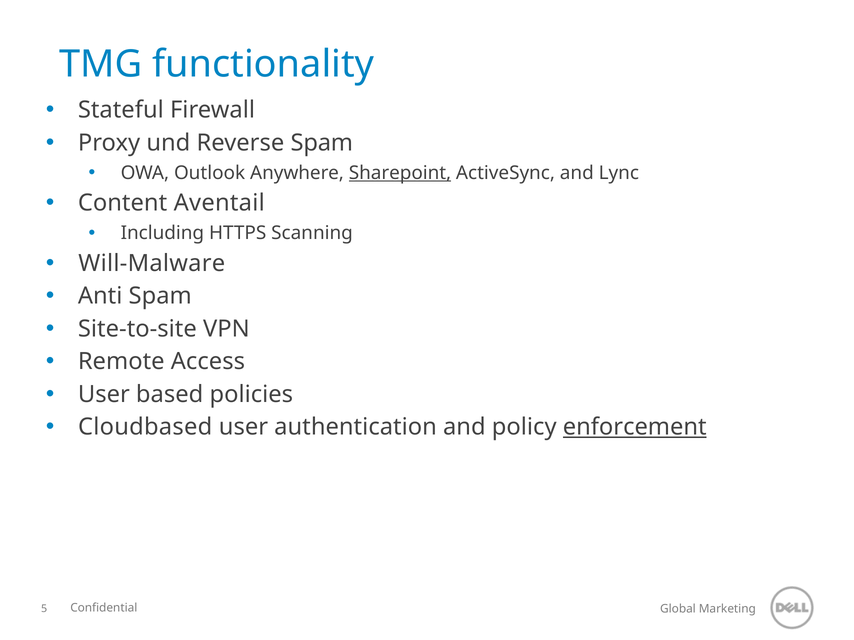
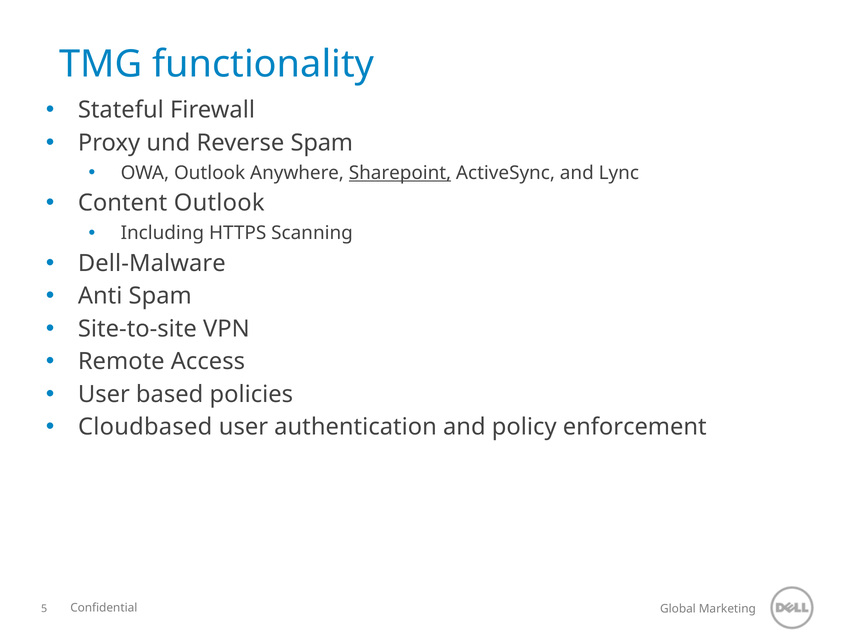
Content Aventail: Aventail -> Outlook
Will-Malware: Will-Malware -> Dell-Malware
enforcement underline: present -> none
